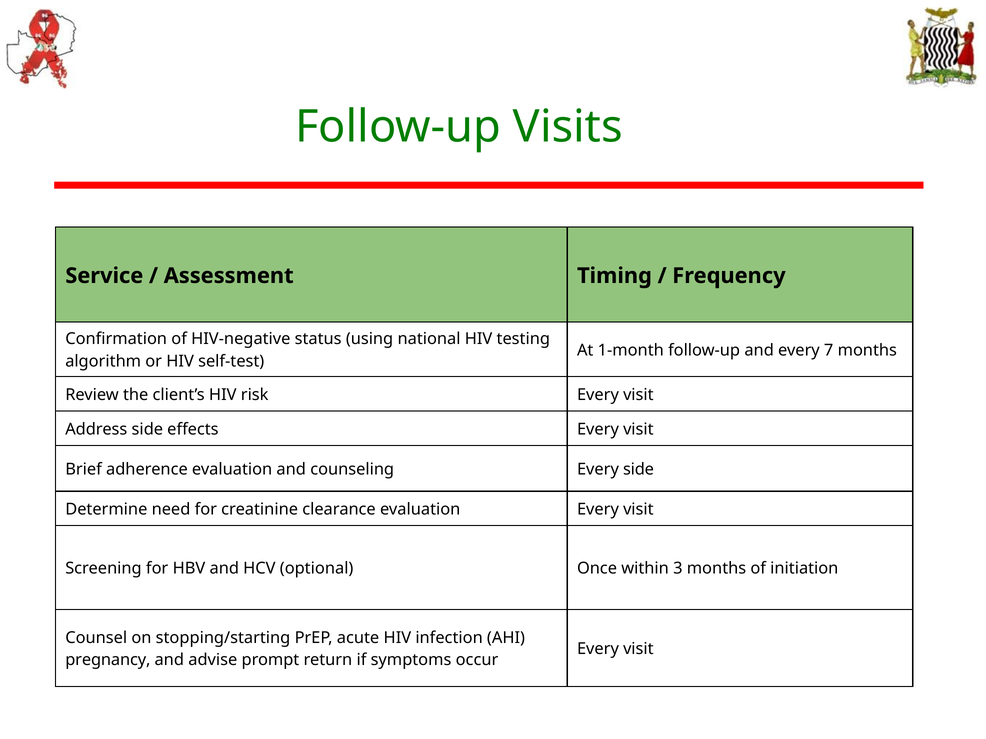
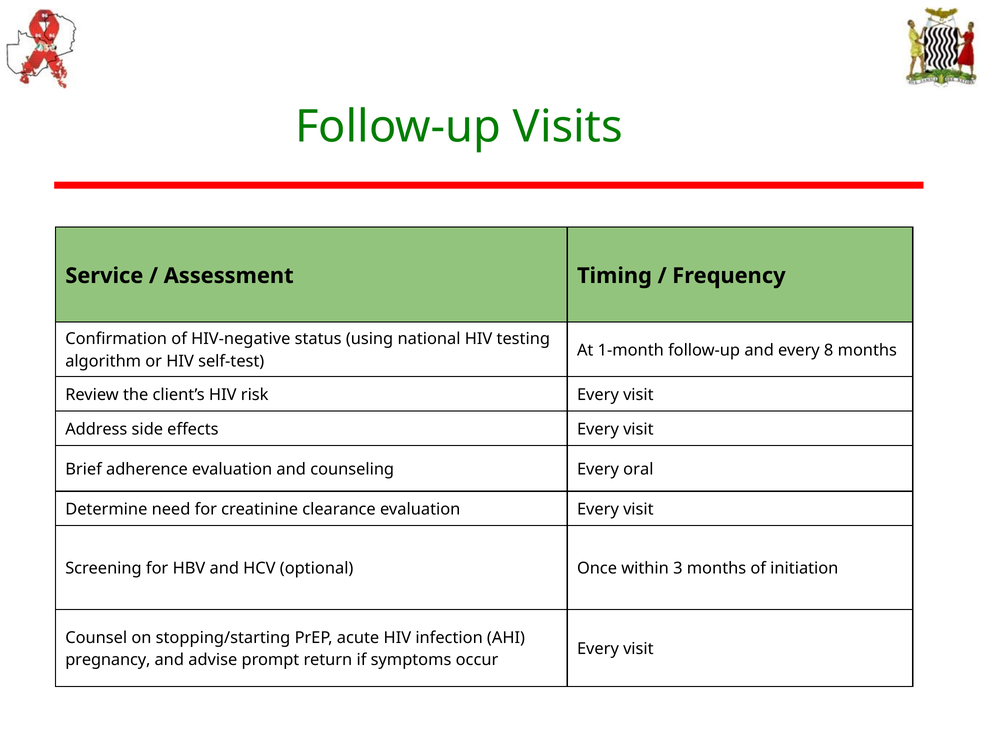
7: 7 -> 8
Every side: side -> oral
